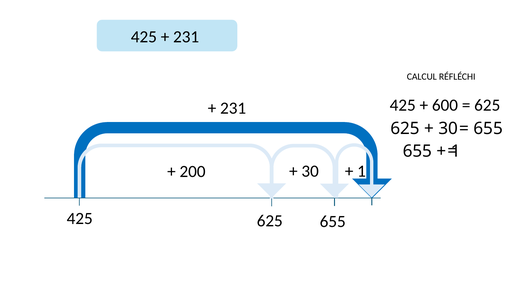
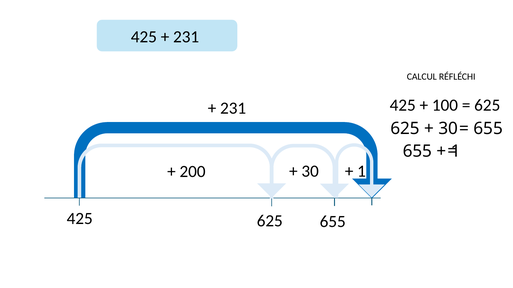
600: 600 -> 100
